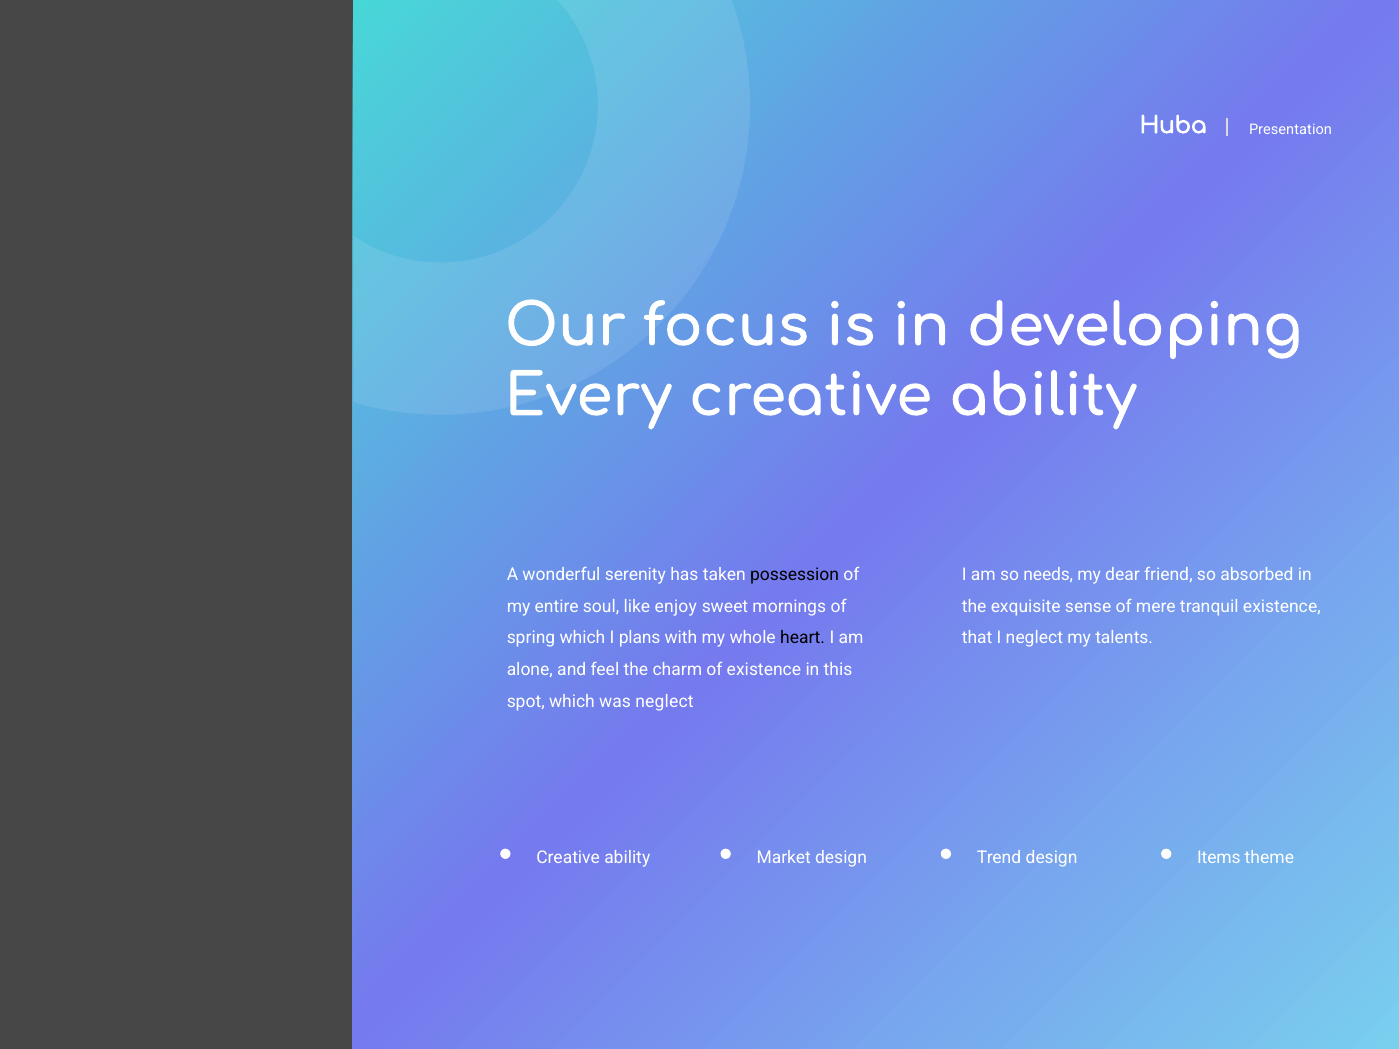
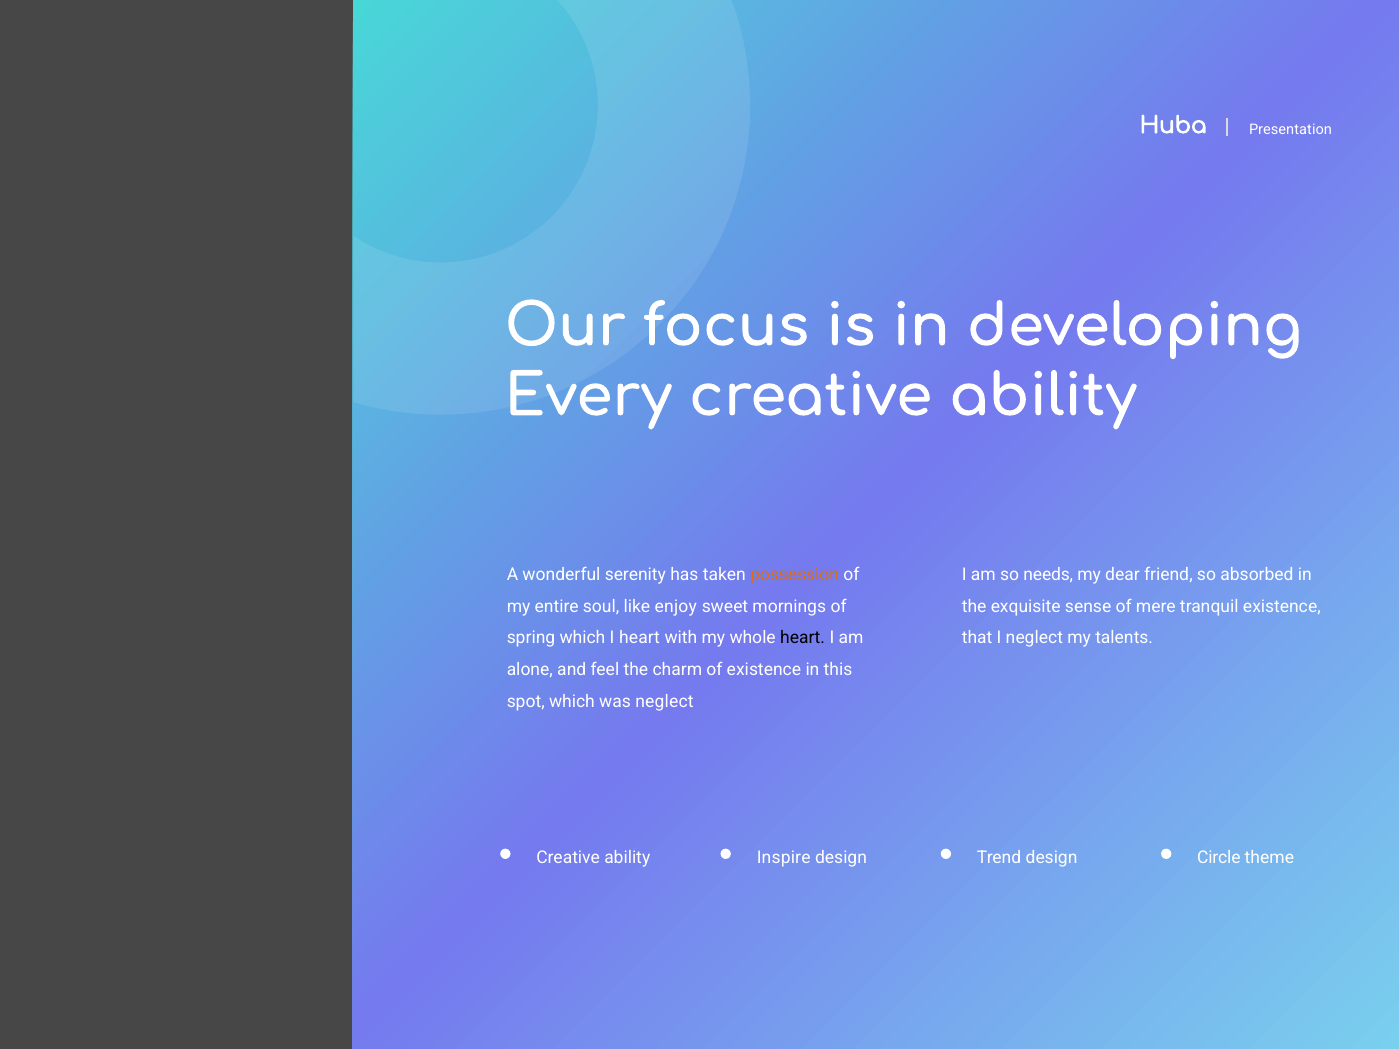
possession colour: black -> orange
I plans: plans -> heart
Market: Market -> Inspire
Items: Items -> Circle
